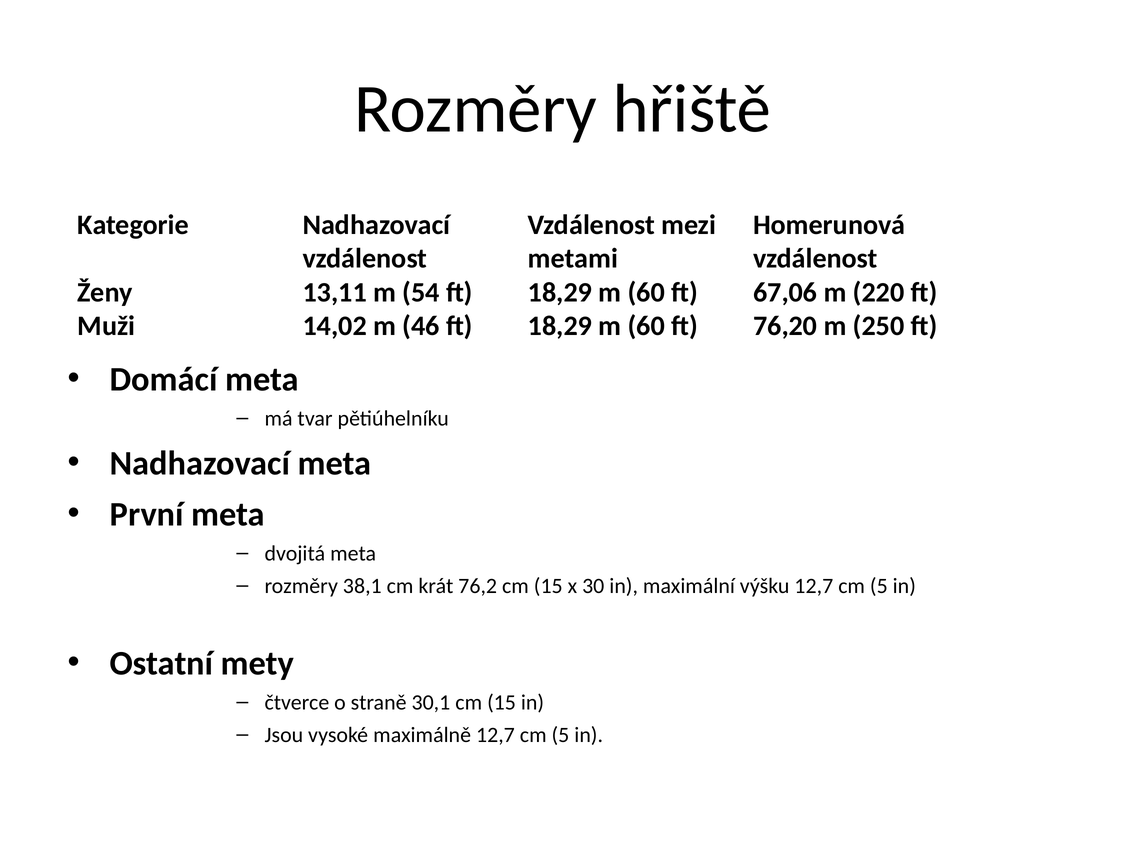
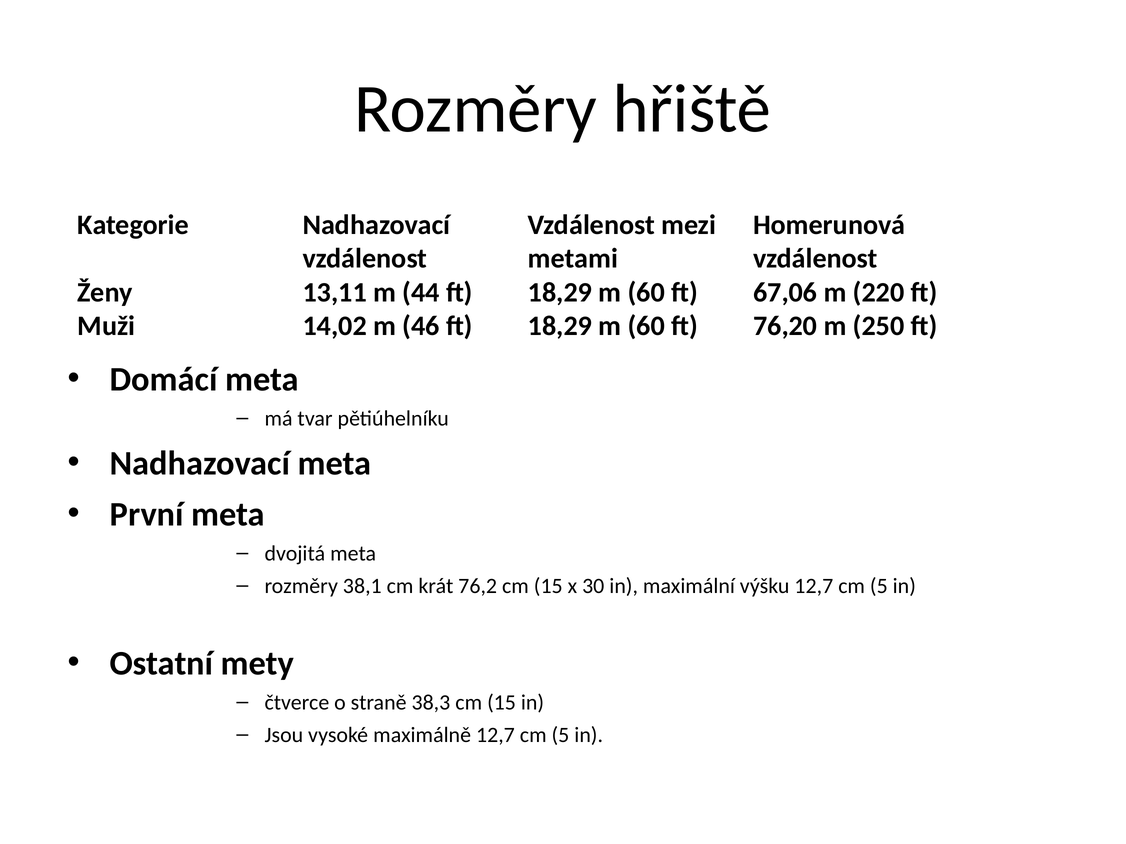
54: 54 -> 44
30,1: 30,1 -> 38,3
